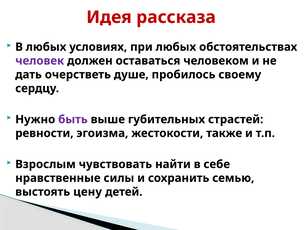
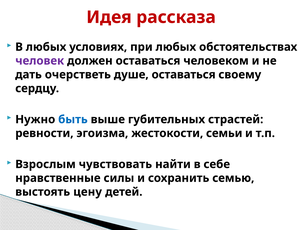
душе пробилось: пробилось -> оставаться
быть colour: purple -> blue
также: также -> семьи
